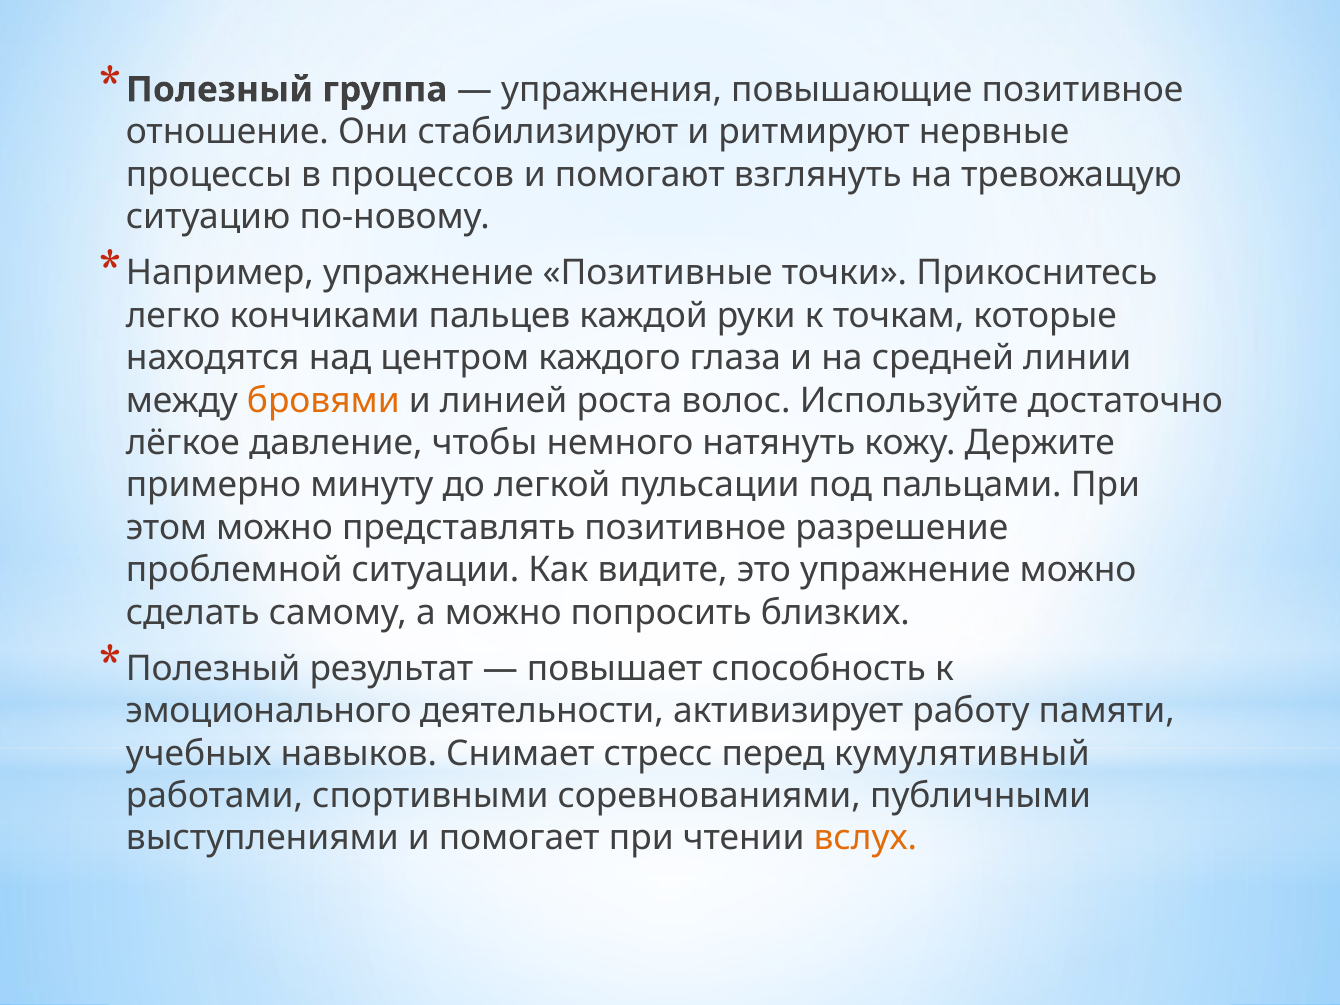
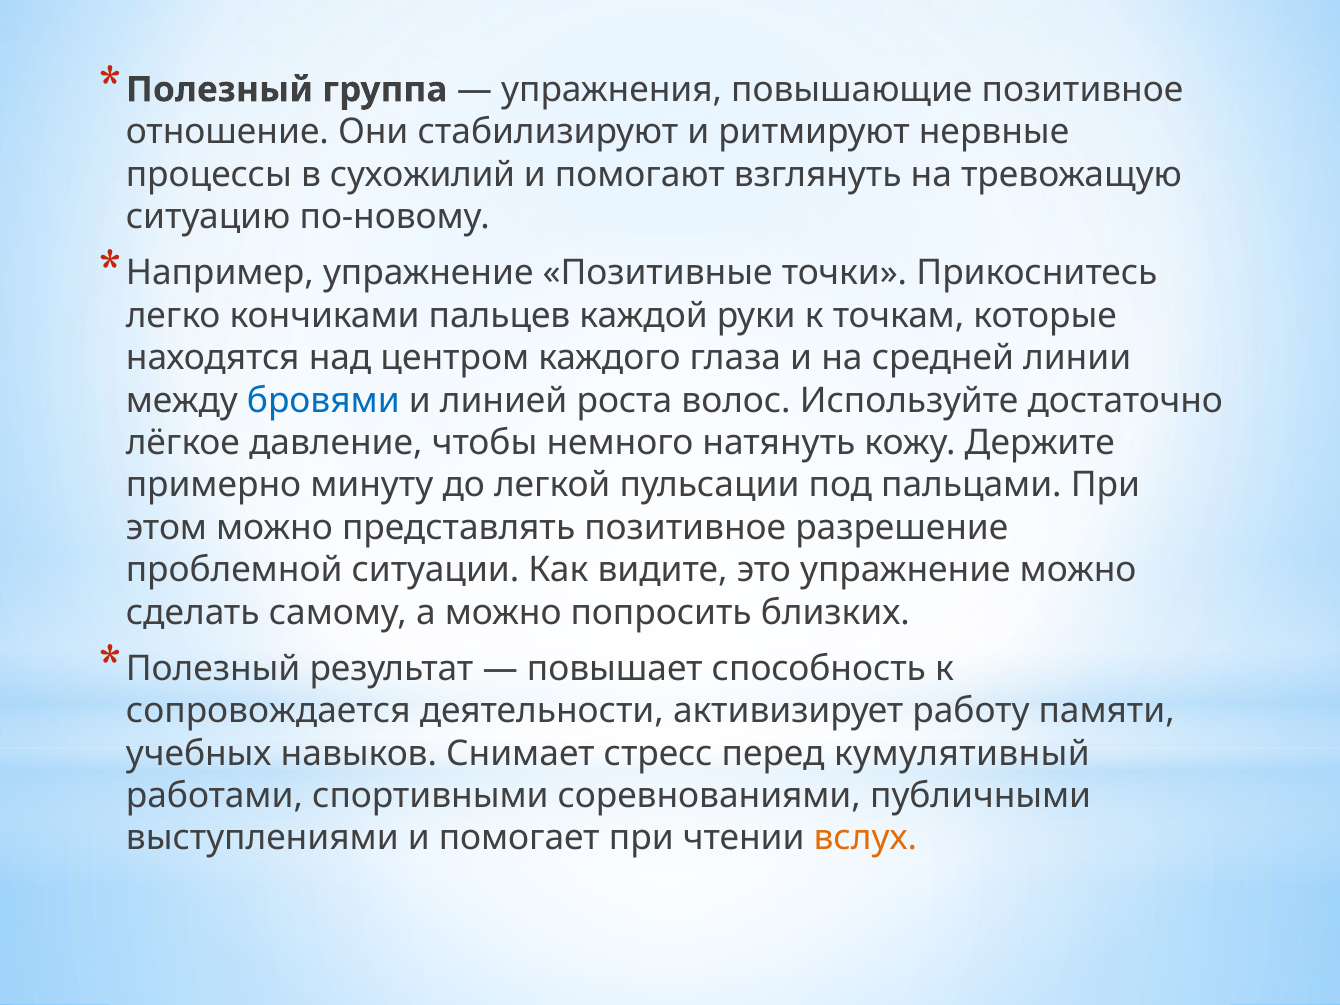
процессов: процессов -> сухожилий
бровями colour: orange -> blue
эмоционального: эмоционального -> сопровождается
